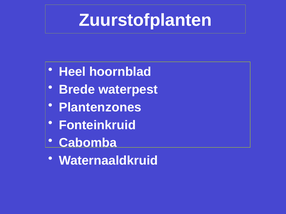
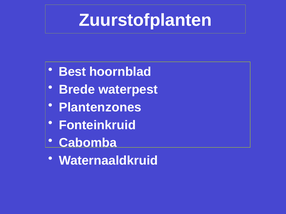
Heel: Heel -> Best
